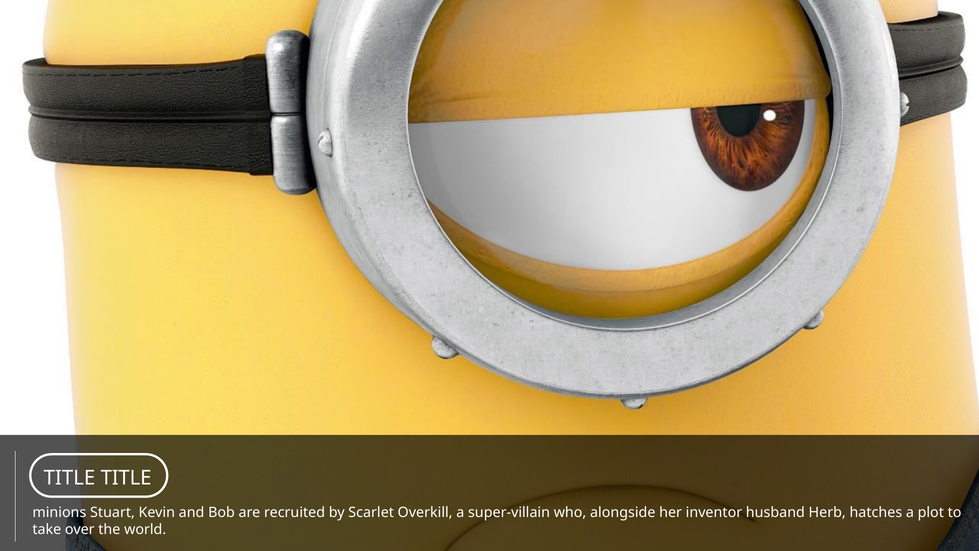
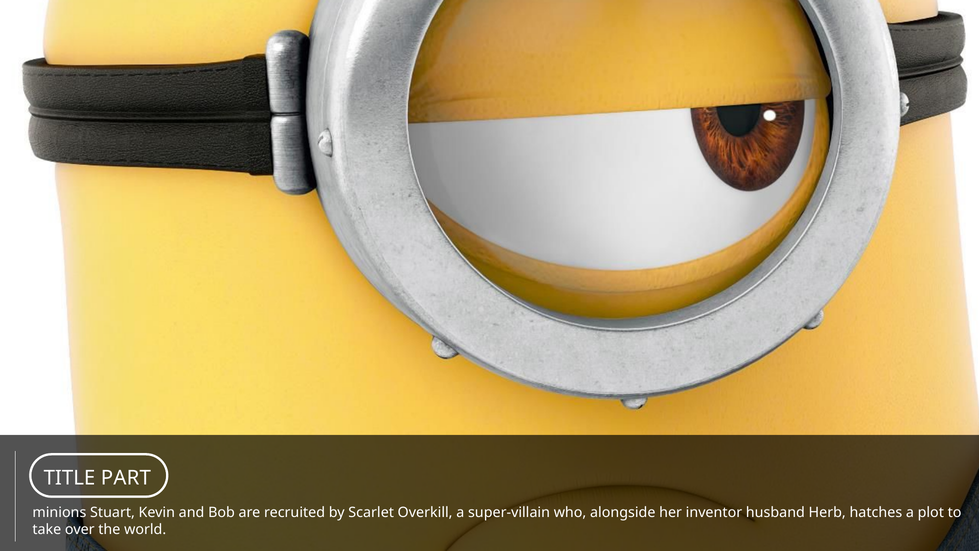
TITLE TITLE: TITLE -> PART
